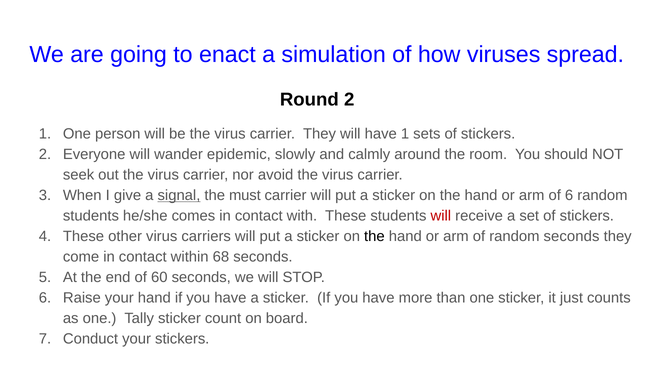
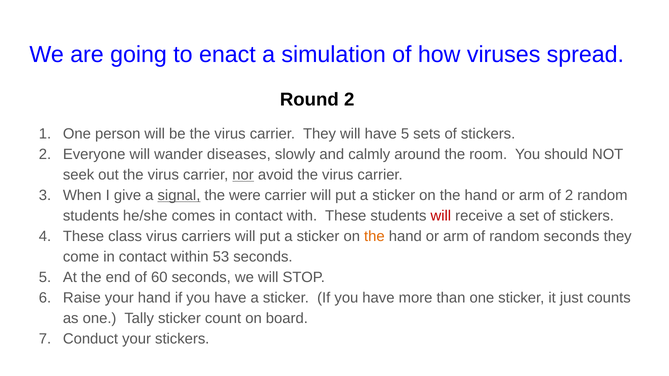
have 1: 1 -> 5
epidemic: epidemic -> diseases
nor underline: none -> present
must: must -> were
of 6: 6 -> 2
other: other -> class
the at (374, 236) colour: black -> orange
68: 68 -> 53
